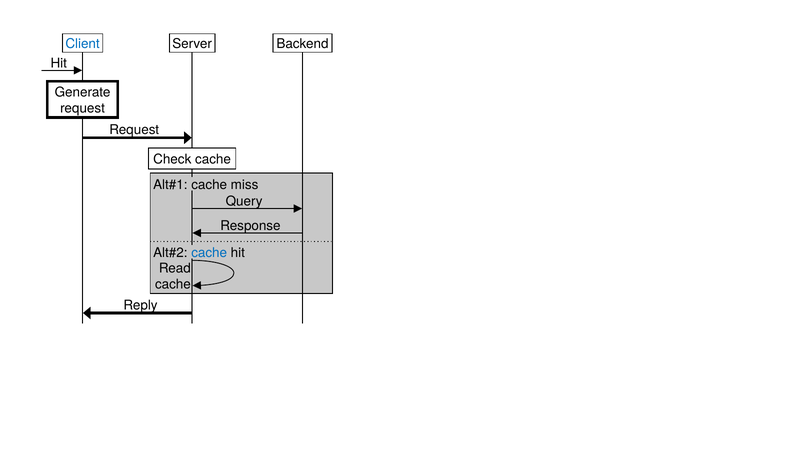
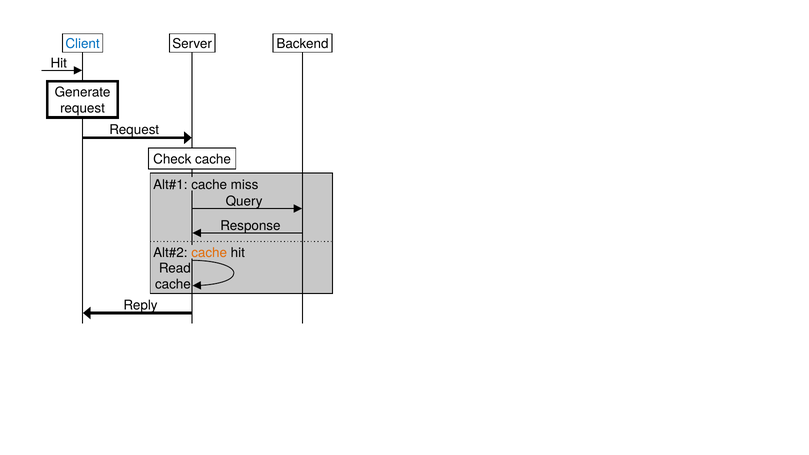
cache at (209, 253) colour: blue -> orange
